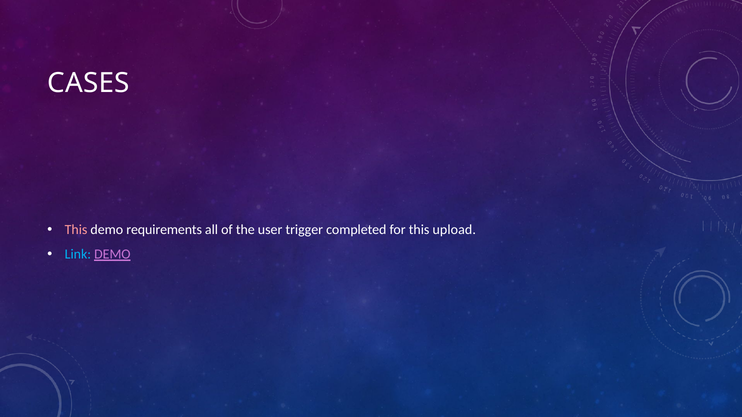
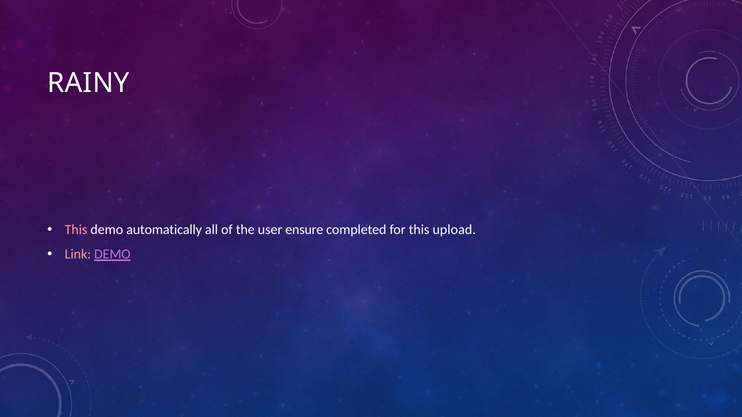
CASES: CASES -> RAINY
requirements: requirements -> automatically
trigger: trigger -> ensure
Link colour: light blue -> pink
